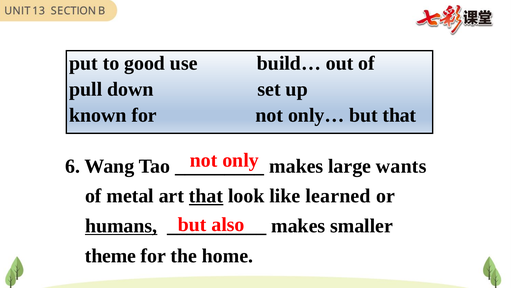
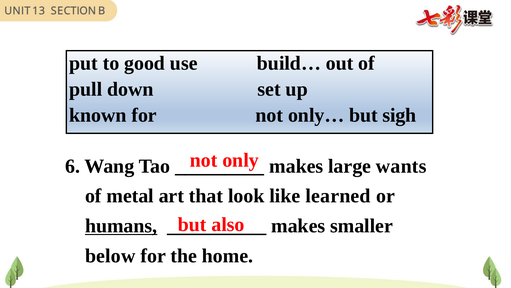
but that: that -> sigh
that at (206, 196) underline: present -> none
theme: theme -> below
